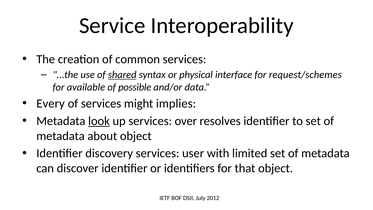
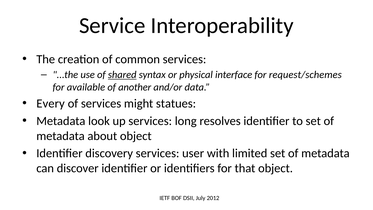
possible: possible -> another
implies: implies -> statues
look underline: present -> none
over: over -> long
